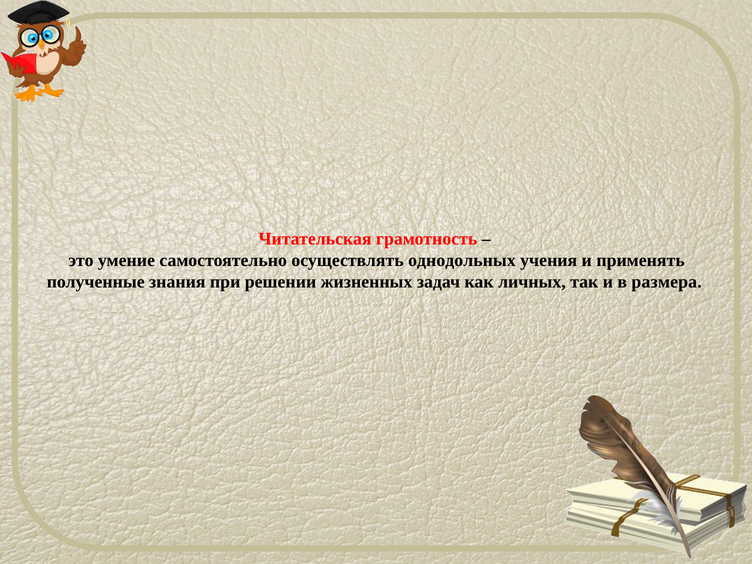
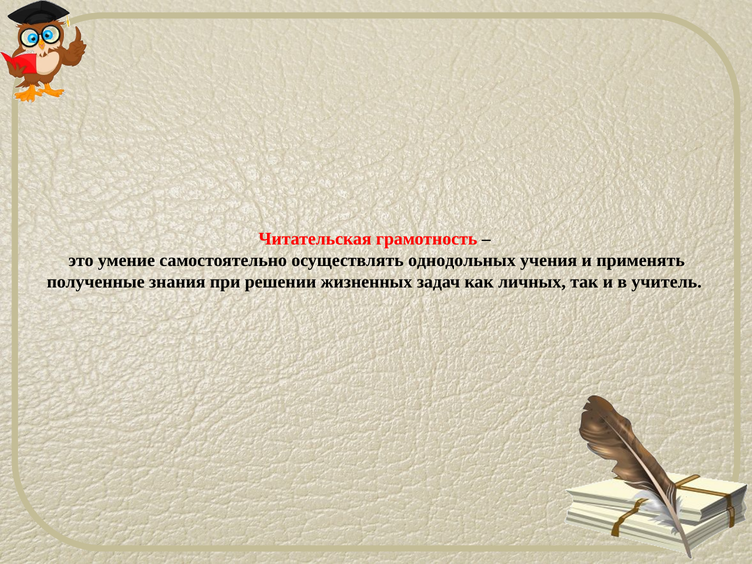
размера: размера -> учитель
